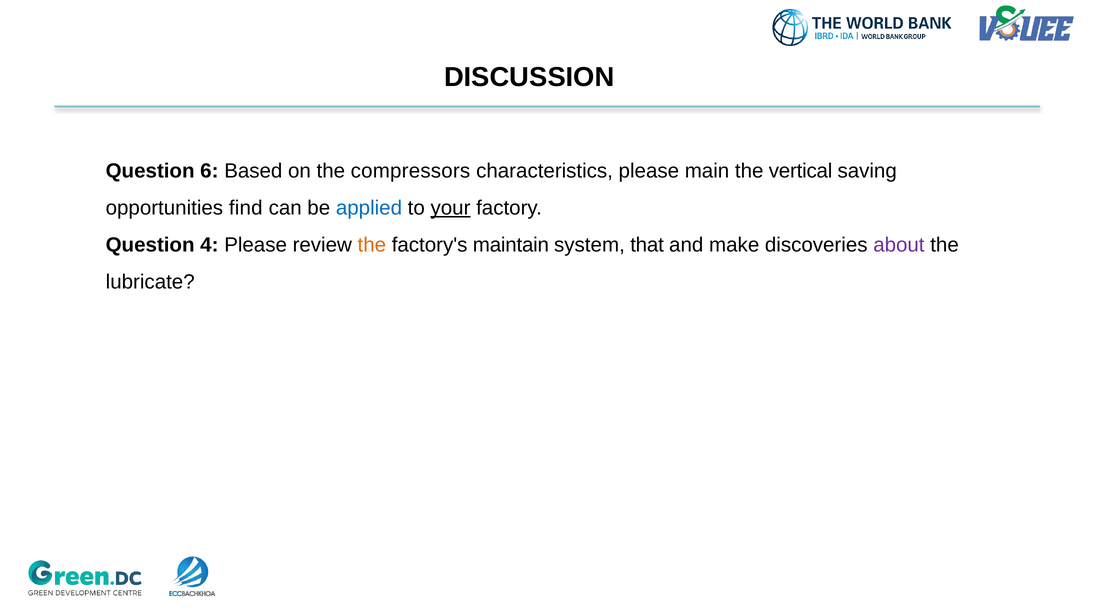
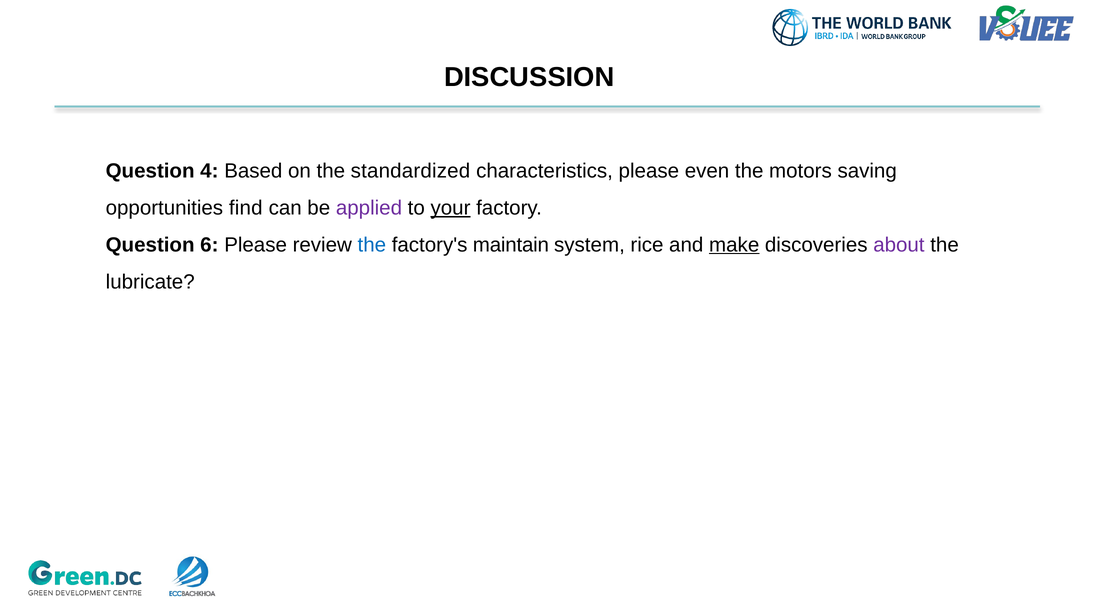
6: 6 -> 4
compressors: compressors -> standardized
main: main -> even
vertical: vertical -> motors
applied colour: blue -> purple
4: 4 -> 6
the at (372, 245) colour: orange -> blue
that: that -> rice
make underline: none -> present
